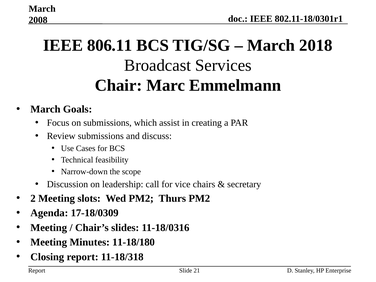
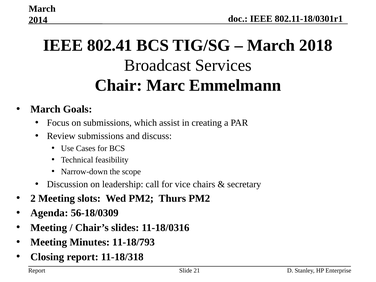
2008: 2008 -> 2014
806.11: 806.11 -> 802.41
17-18/0309: 17-18/0309 -> 56-18/0309
11-18/180: 11-18/180 -> 11-18/793
